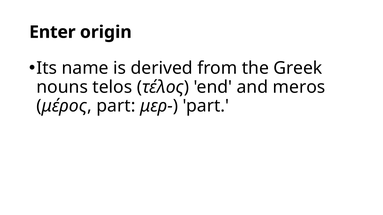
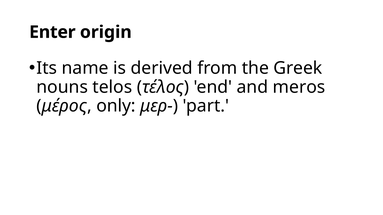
μέρος part: part -> only
